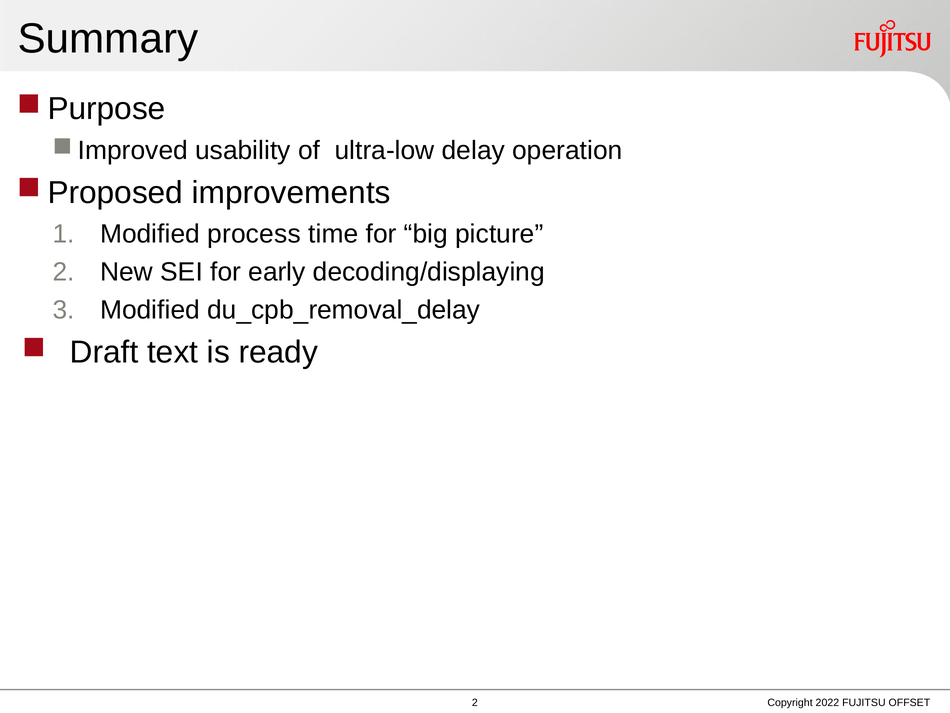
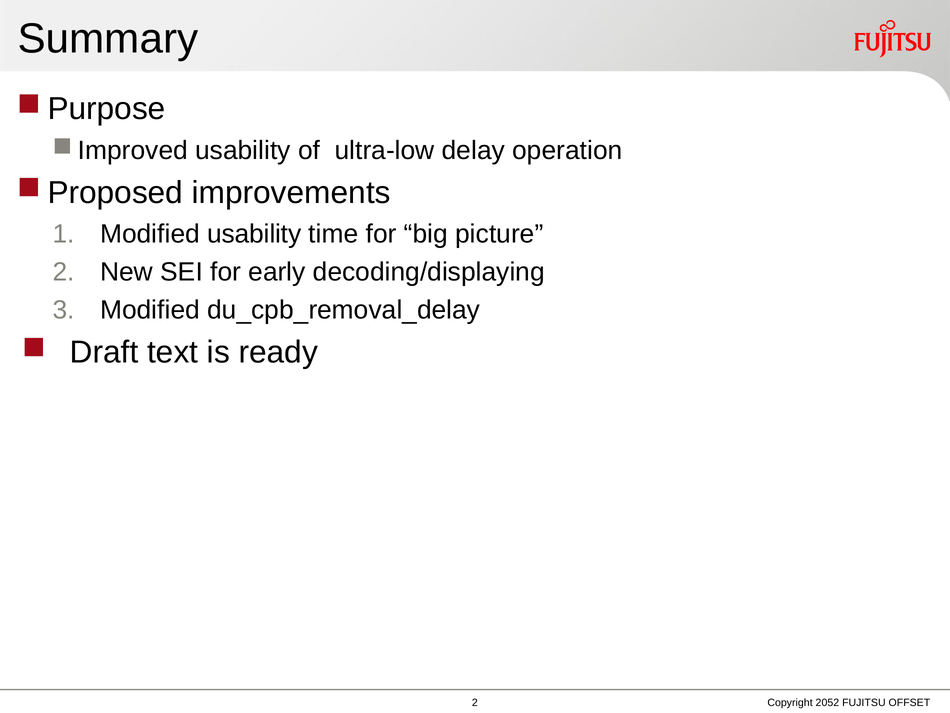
Modified process: process -> usability
2022: 2022 -> 2052
